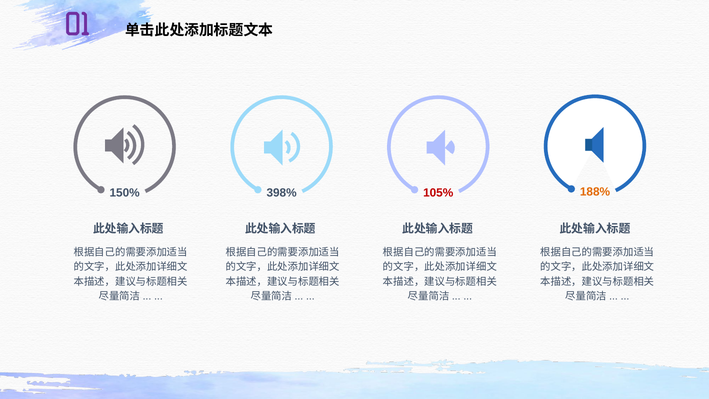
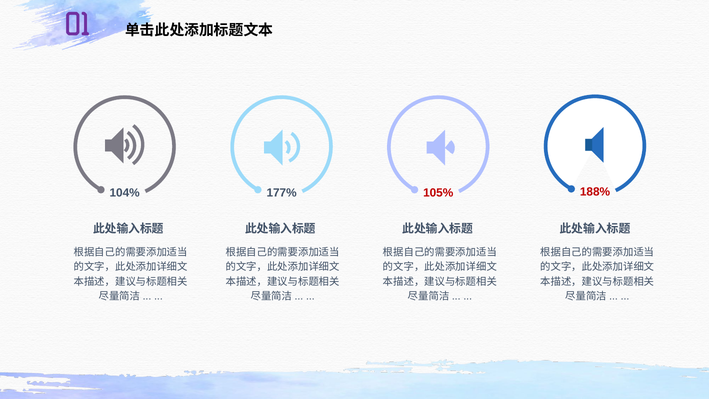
188% colour: orange -> red
150%: 150% -> 104%
398%: 398% -> 177%
